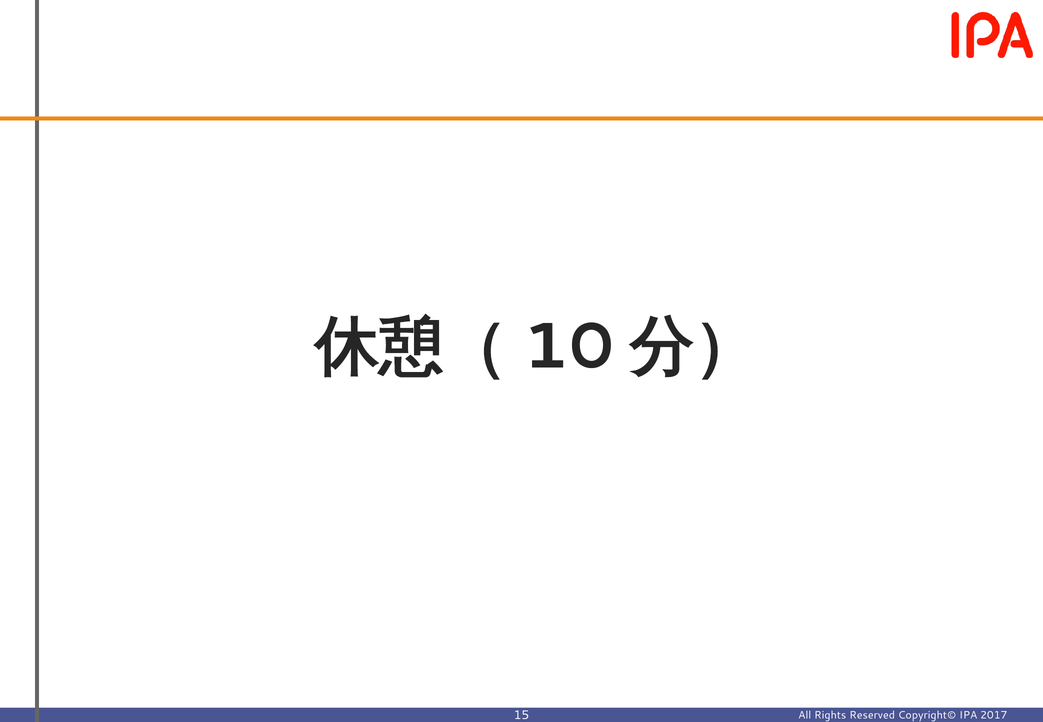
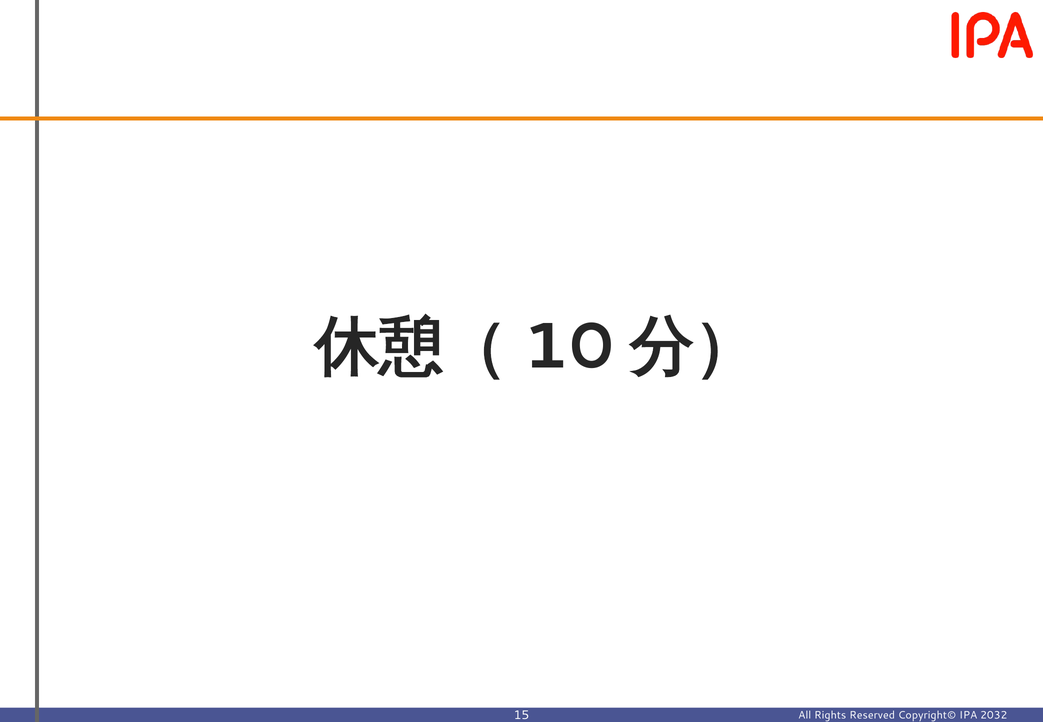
2017: 2017 -> 2032
